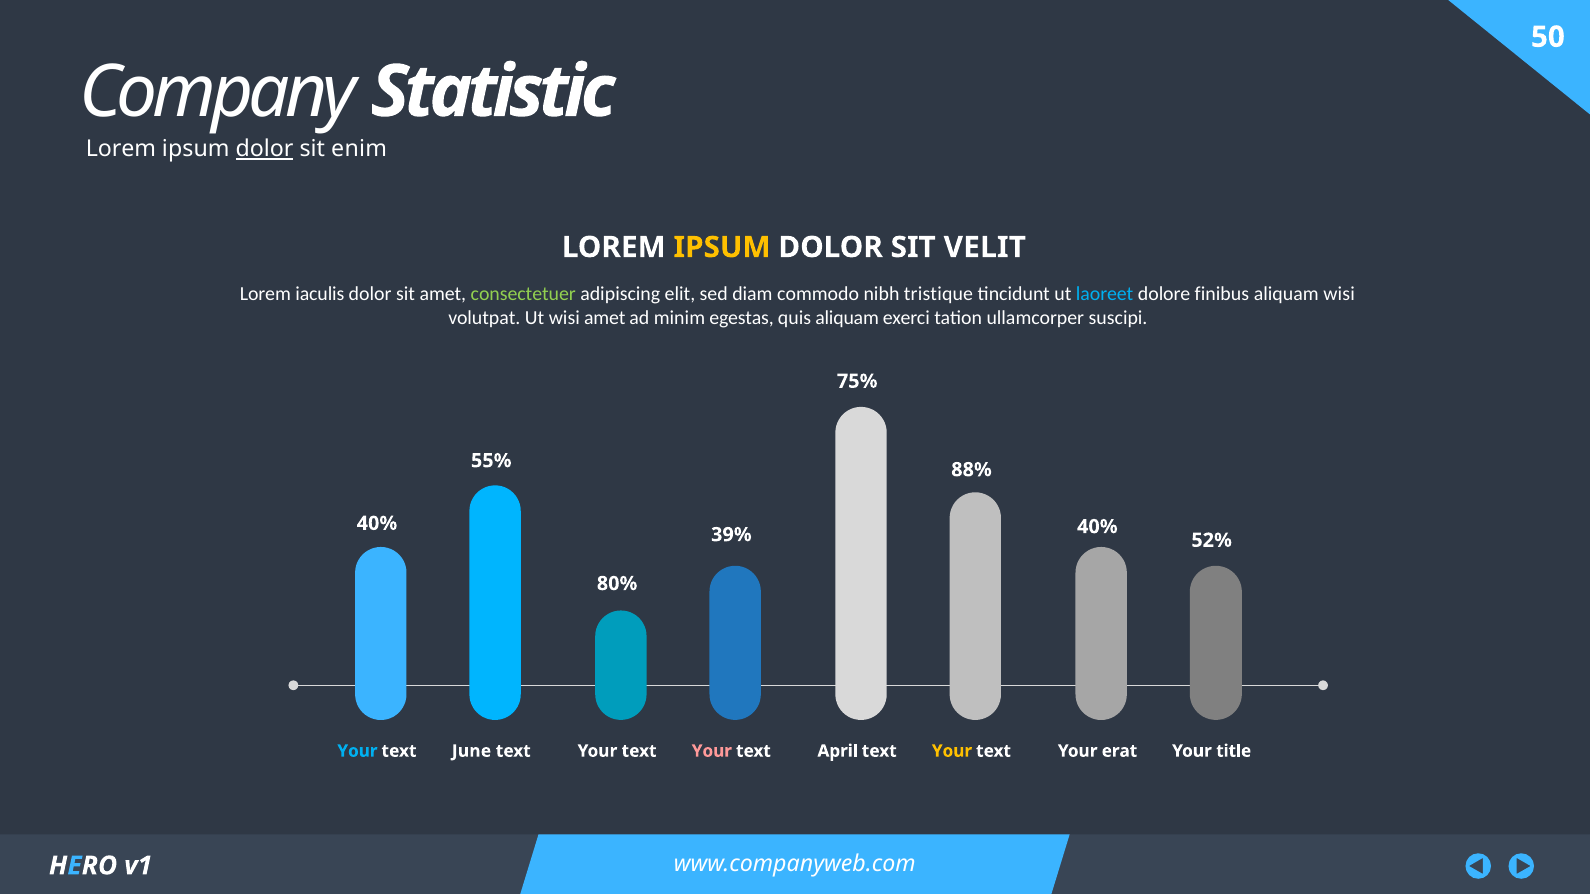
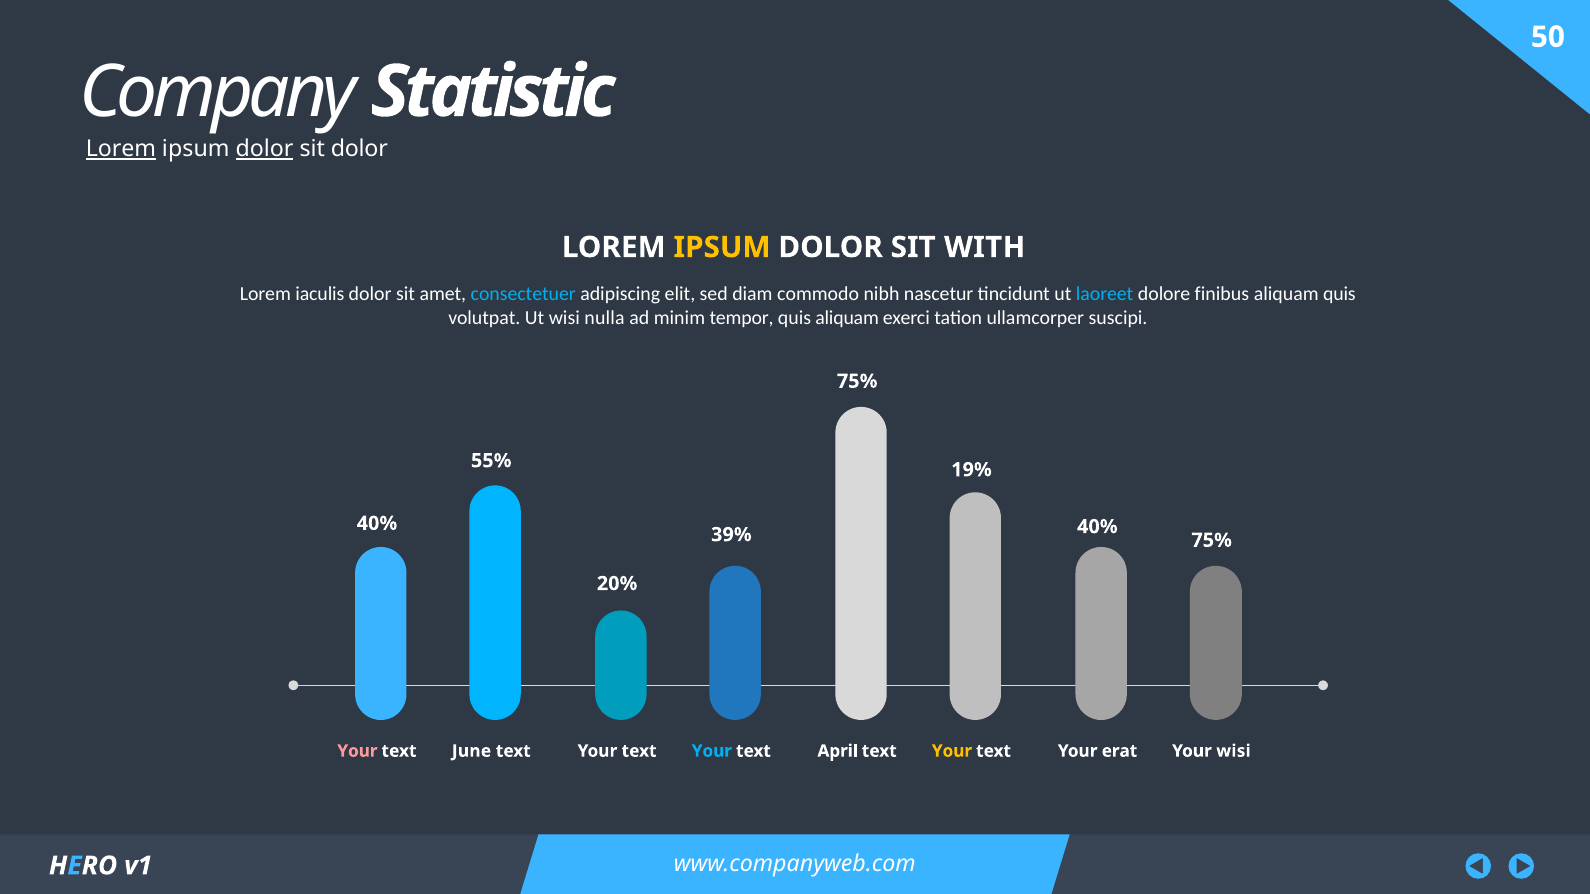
Lorem at (121, 149) underline: none -> present
sit enim: enim -> dolor
VELIT: VELIT -> WITH
consectetuer colour: light green -> light blue
tristique: tristique -> nascetur
aliquam wisi: wisi -> quis
wisi amet: amet -> nulla
egestas: egestas -> tempor
88%: 88% -> 19%
52% at (1212, 540): 52% -> 75%
80%: 80% -> 20%
Your at (357, 751) colour: light blue -> pink
Your at (712, 751) colour: pink -> light blue
Your title: title -> wisi
